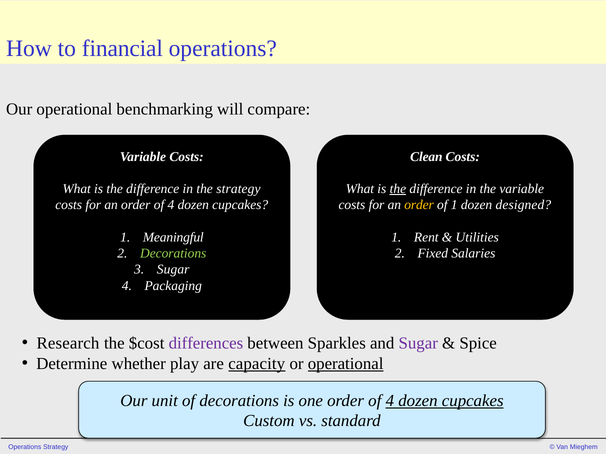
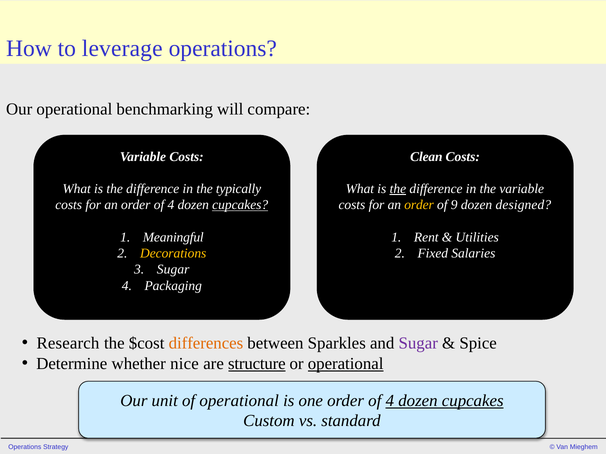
financial: financial -> leverage
the strategy: strategy -> typically
cupcakes at (240, 205) underline: none -> present
of 1: 1 -> 9
Decorations at (173, 254) colour: light green -> yellow
differences colour: purple -> orange
play: play -> nice
capacity: capacity -> structure
of decorations: decorations -> operational
